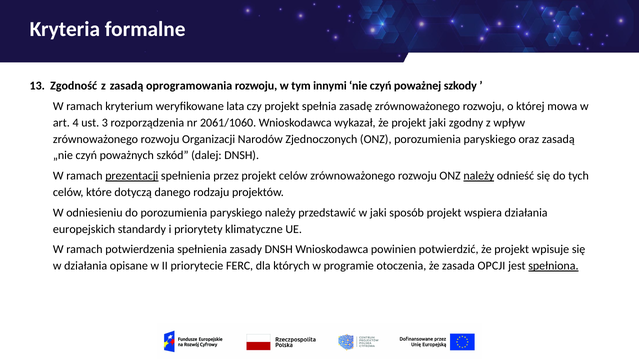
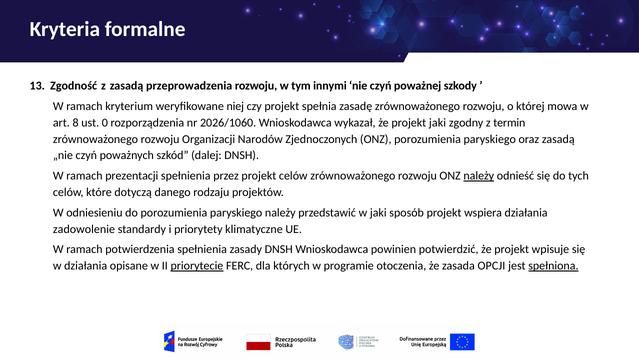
oprogramowania: oprogramowania -> przeprowadzenia
lata: lata -> niej
4: 4 -> 8
3: 3 -> 0
2061/1060: 2061/1060 -> 2026/1060
wpływ: wpływ -> termin
prezentacji underline: present -> none
europejskich: europejskich -> zadowolenie
priorytecie underline: none -> present
